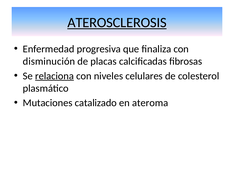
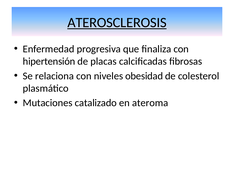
disminución: disminución -> hipertensión
relaciona underline: present -> none
celulares: celulares -> obesidad
